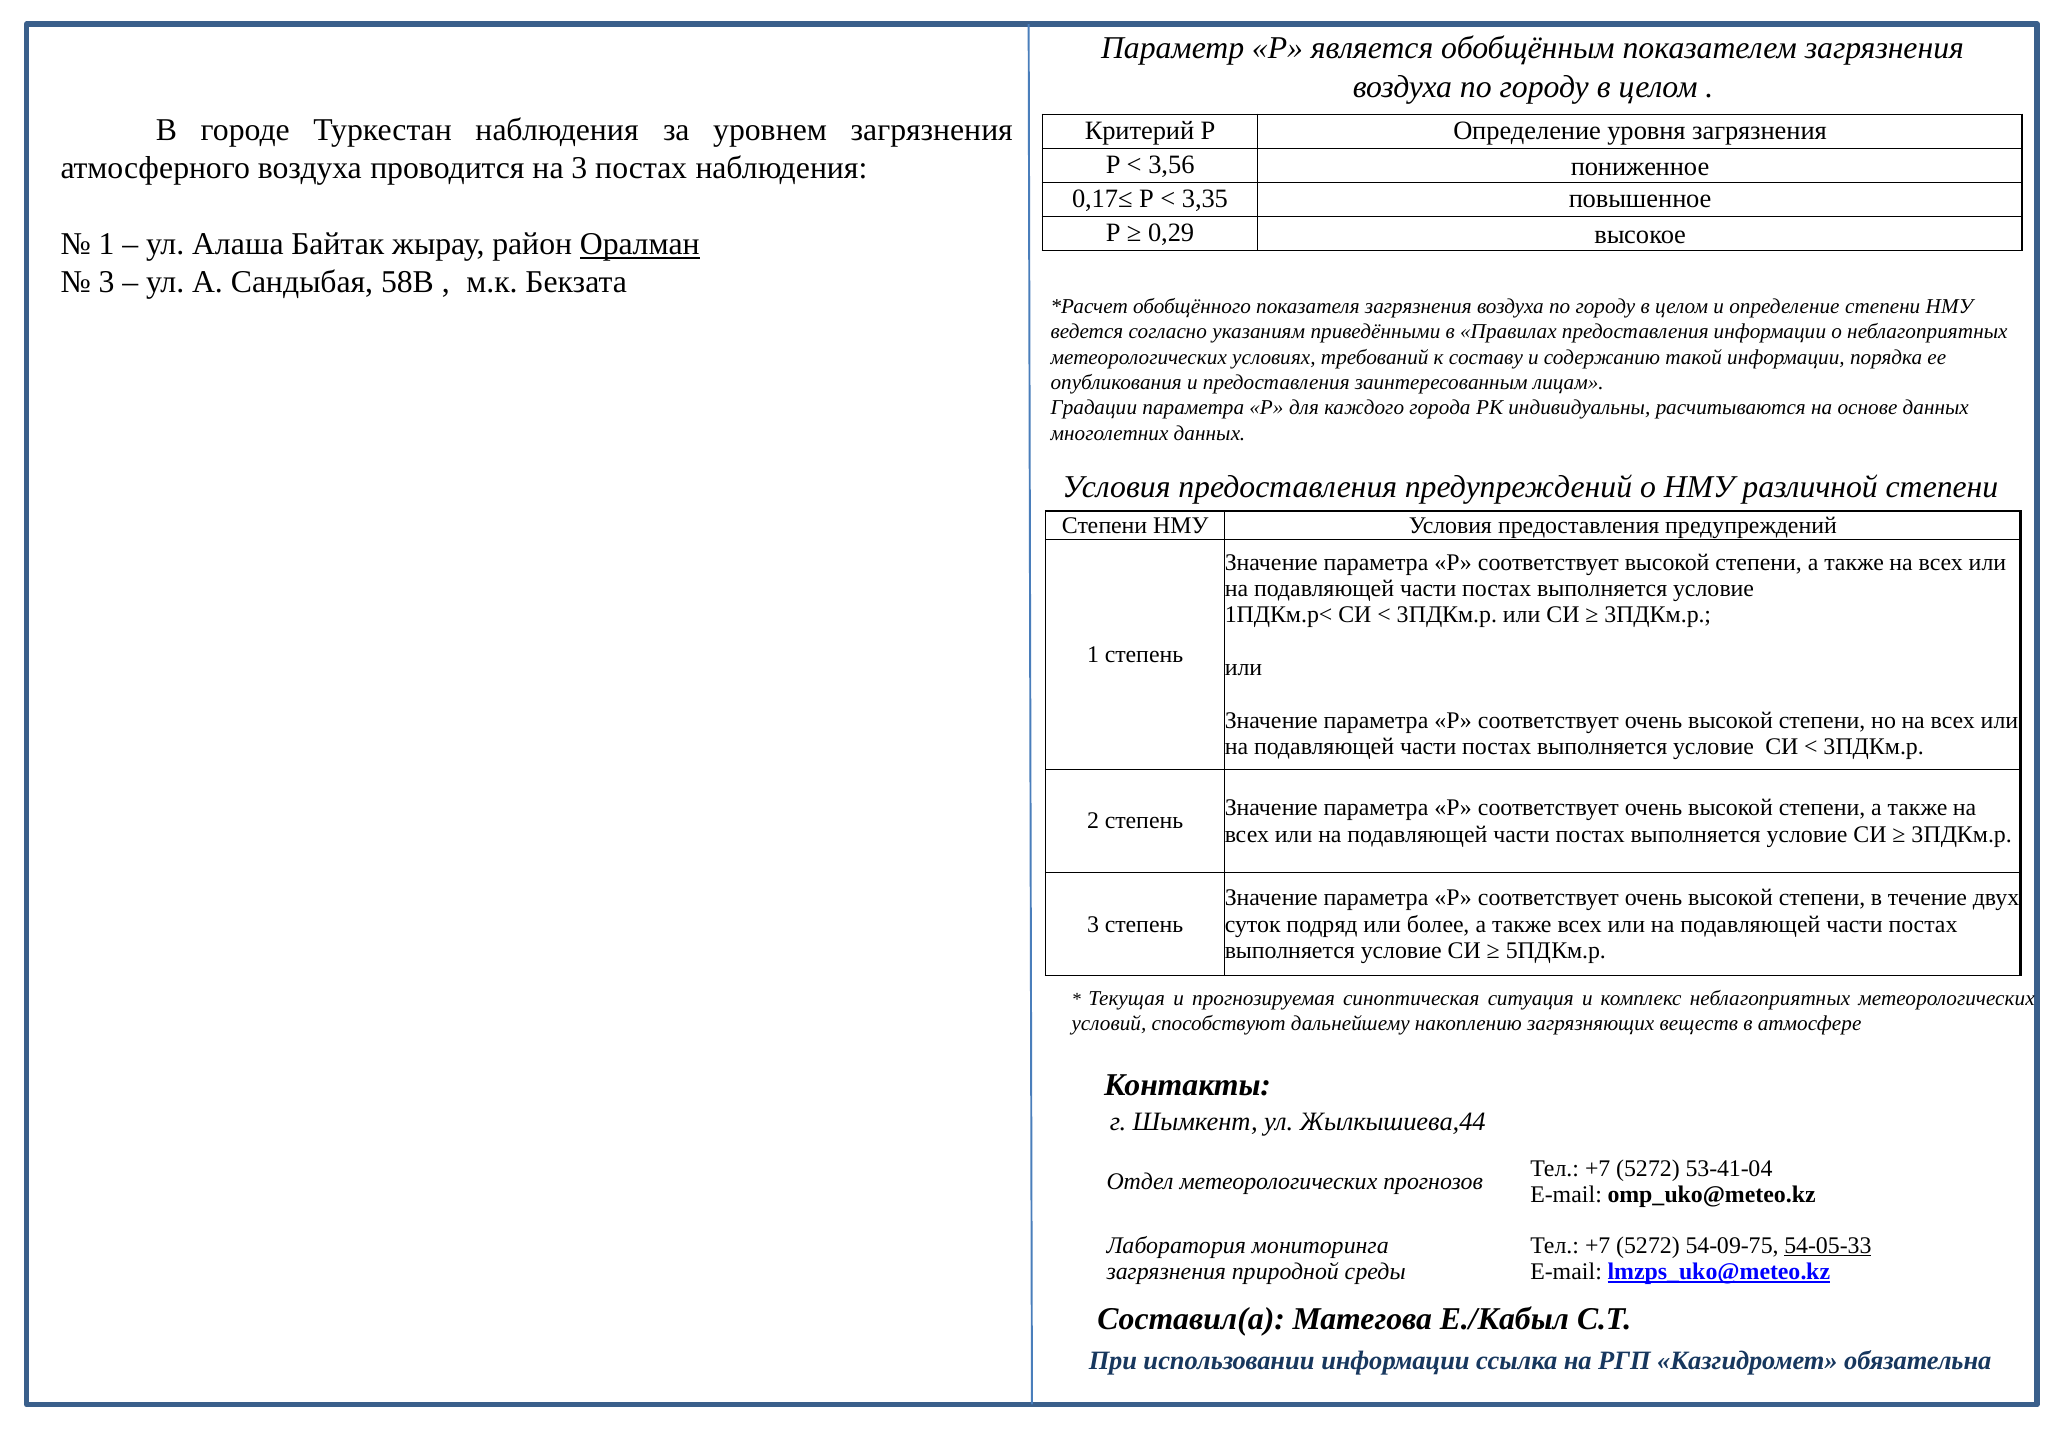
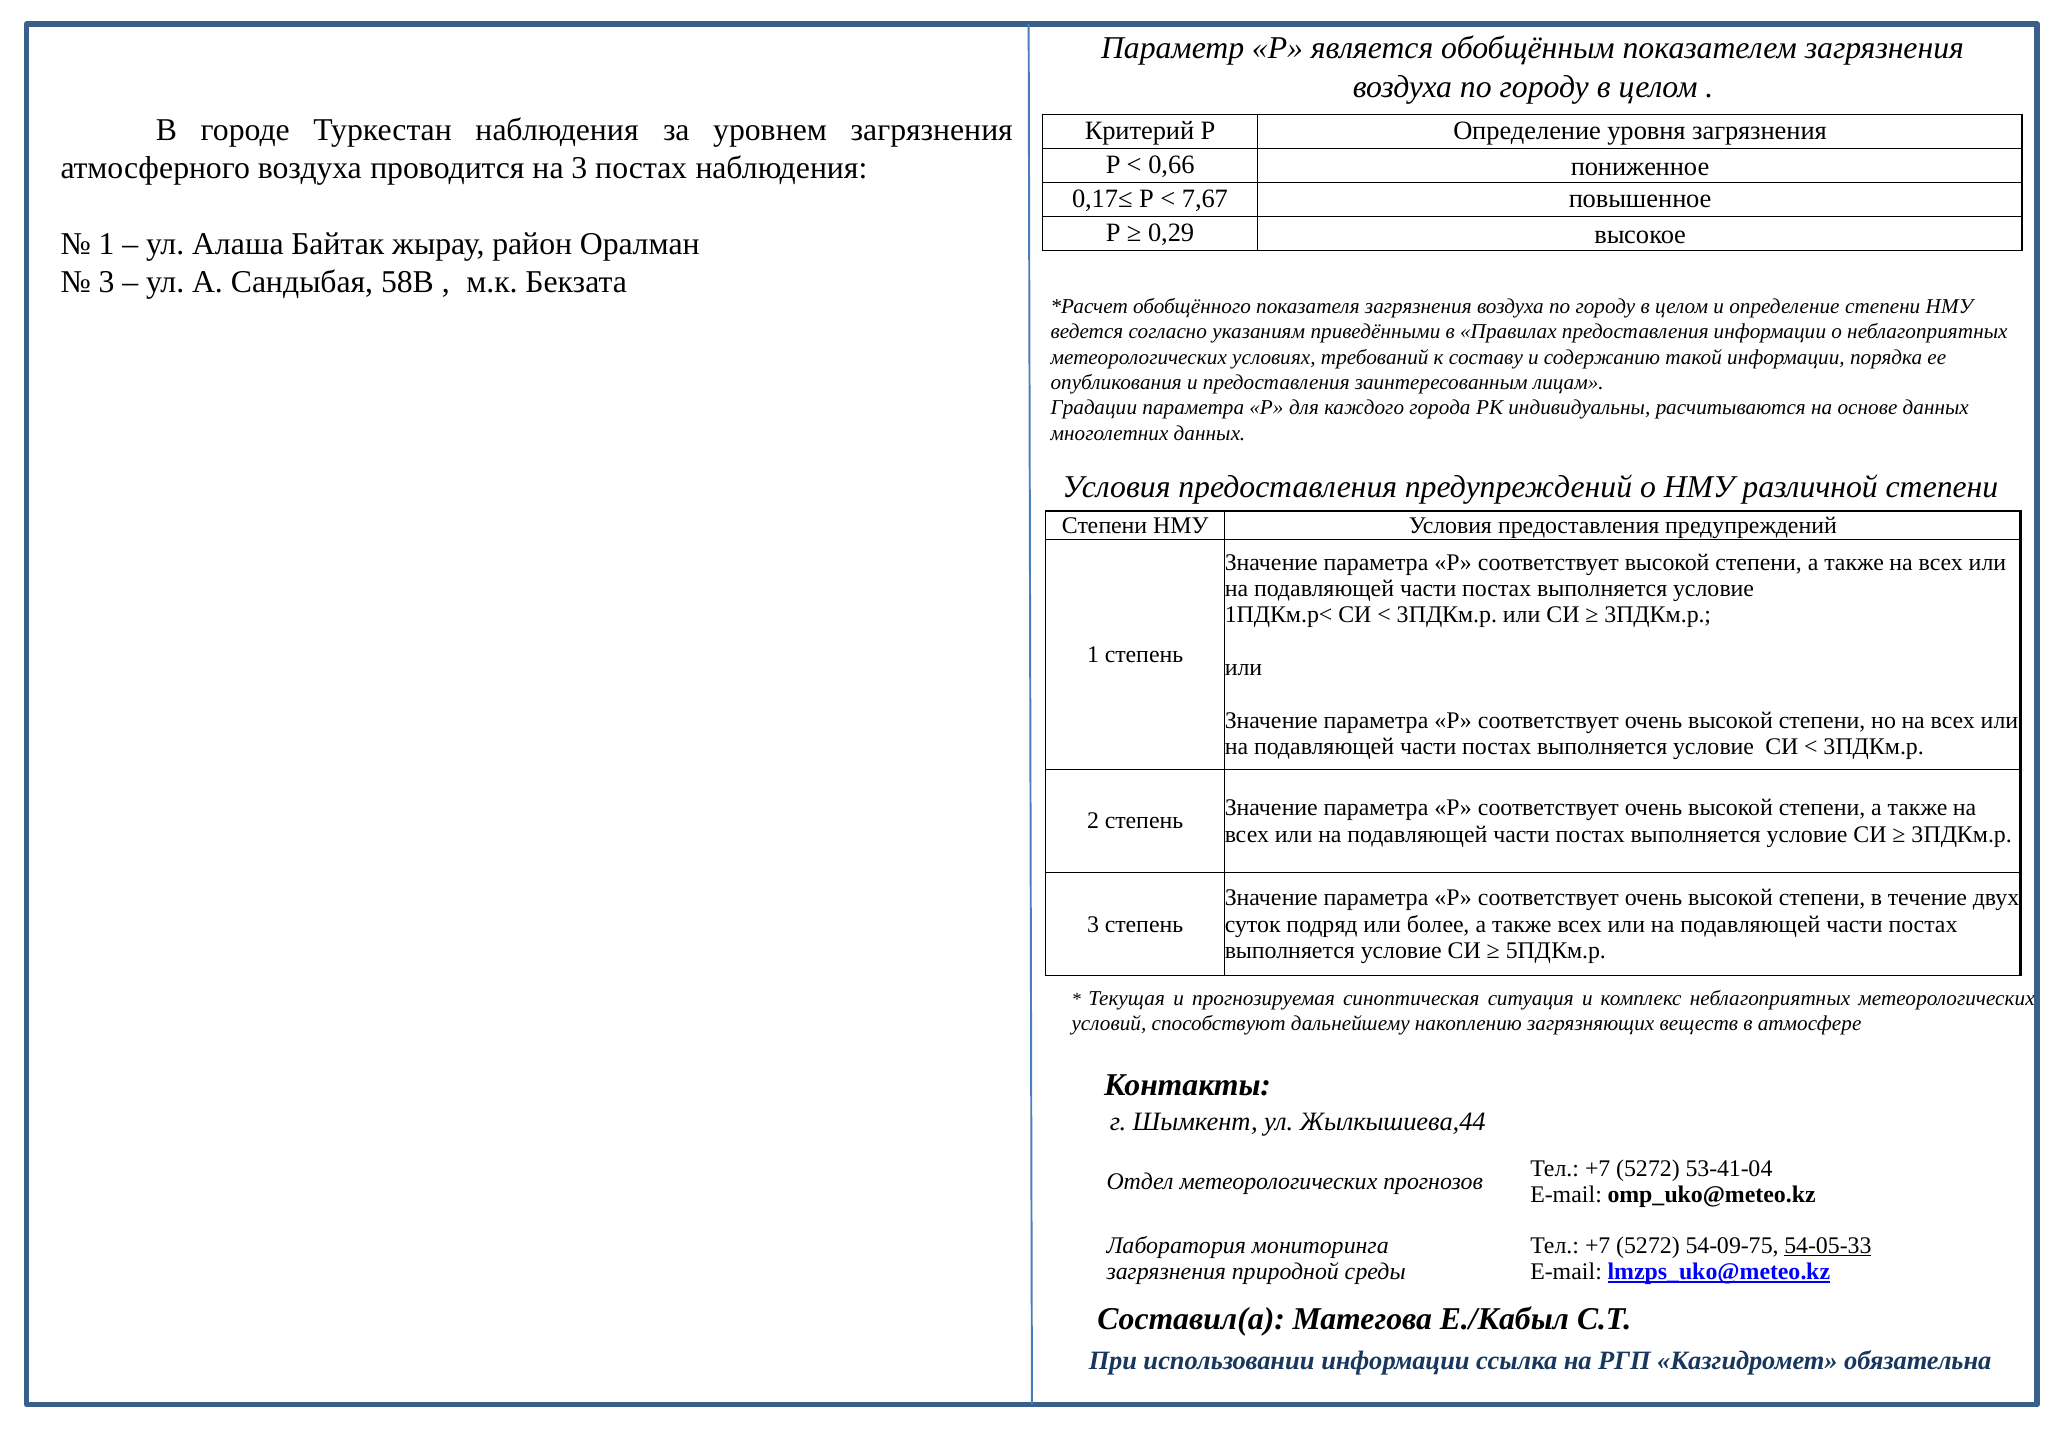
3,56: 3,56 -> 0,66
3,35: 3,35 -> 7,67
Оралман underline: present -> none
